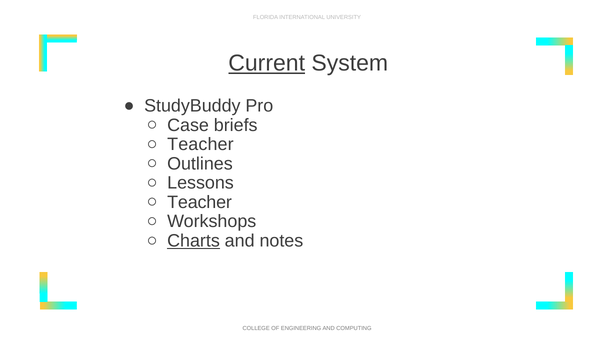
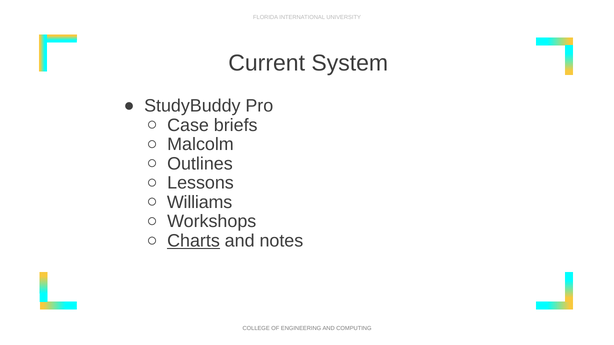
Current underline: present -> none
Teacher at (200, 145): Teacher -> Malcolm
Teacher at (200, 202): Teacher -> Williams
